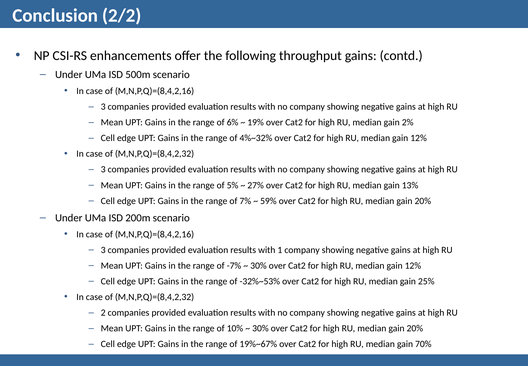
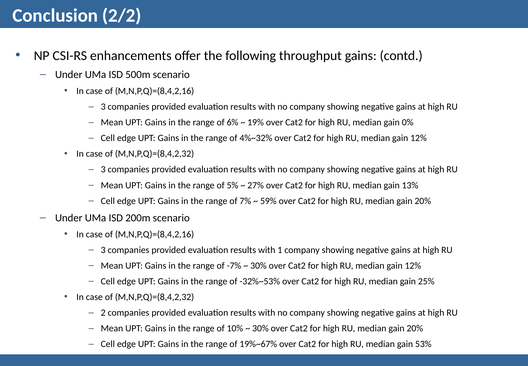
2%: 2% -> 0%
70%: 70% -> 53%
